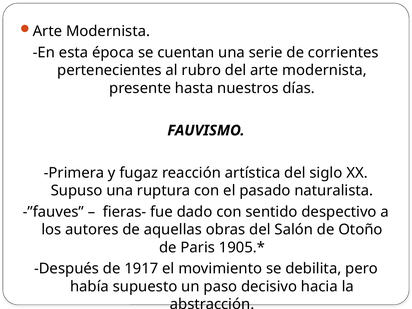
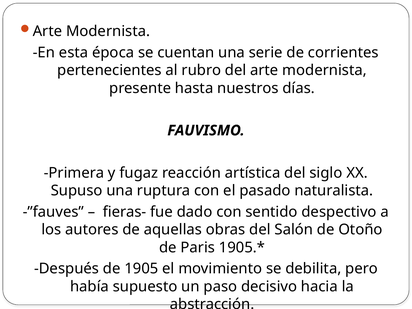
1917: 1917 -> 1905
